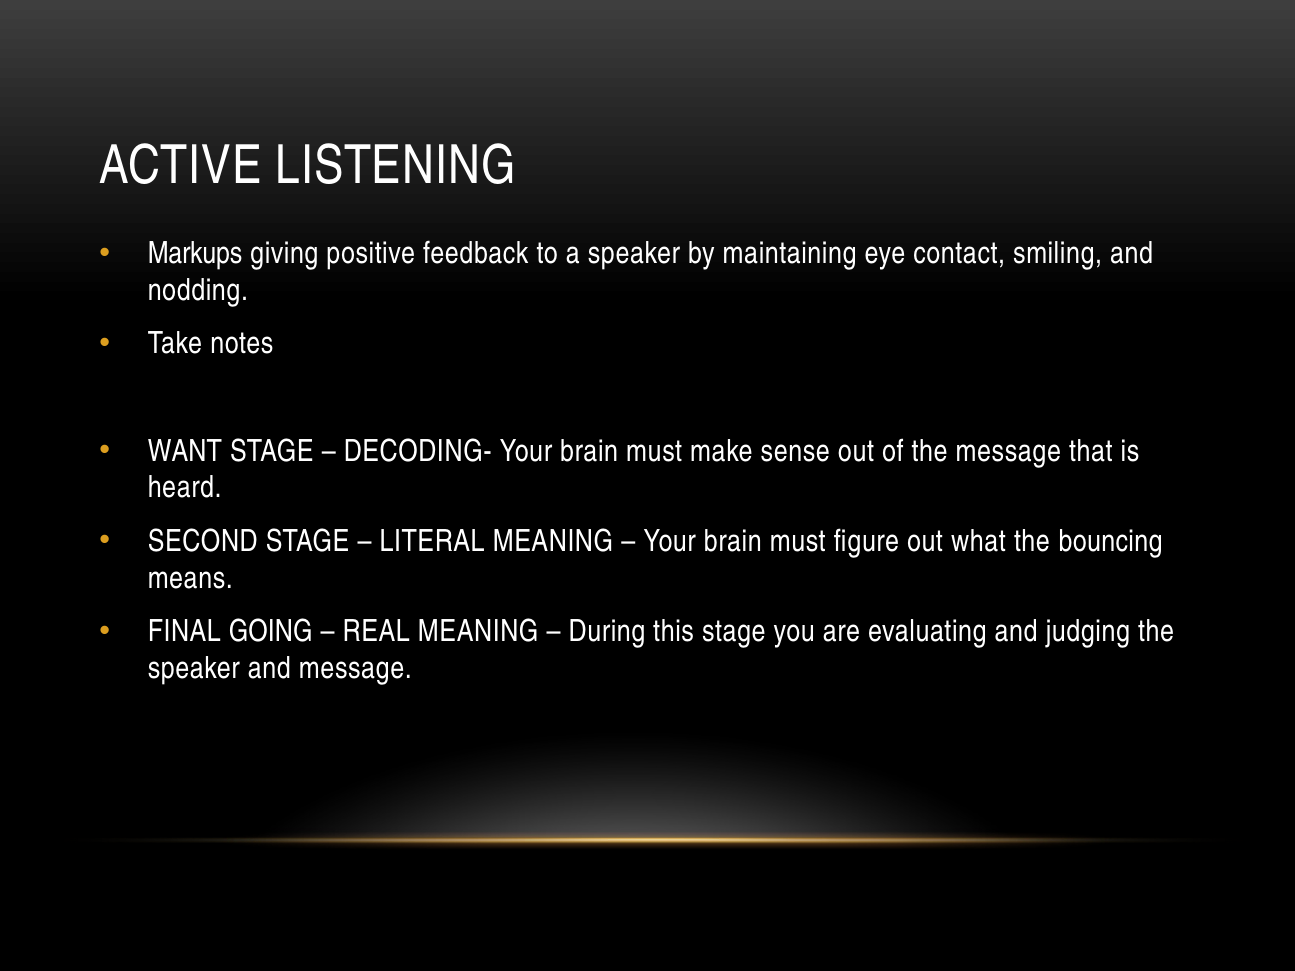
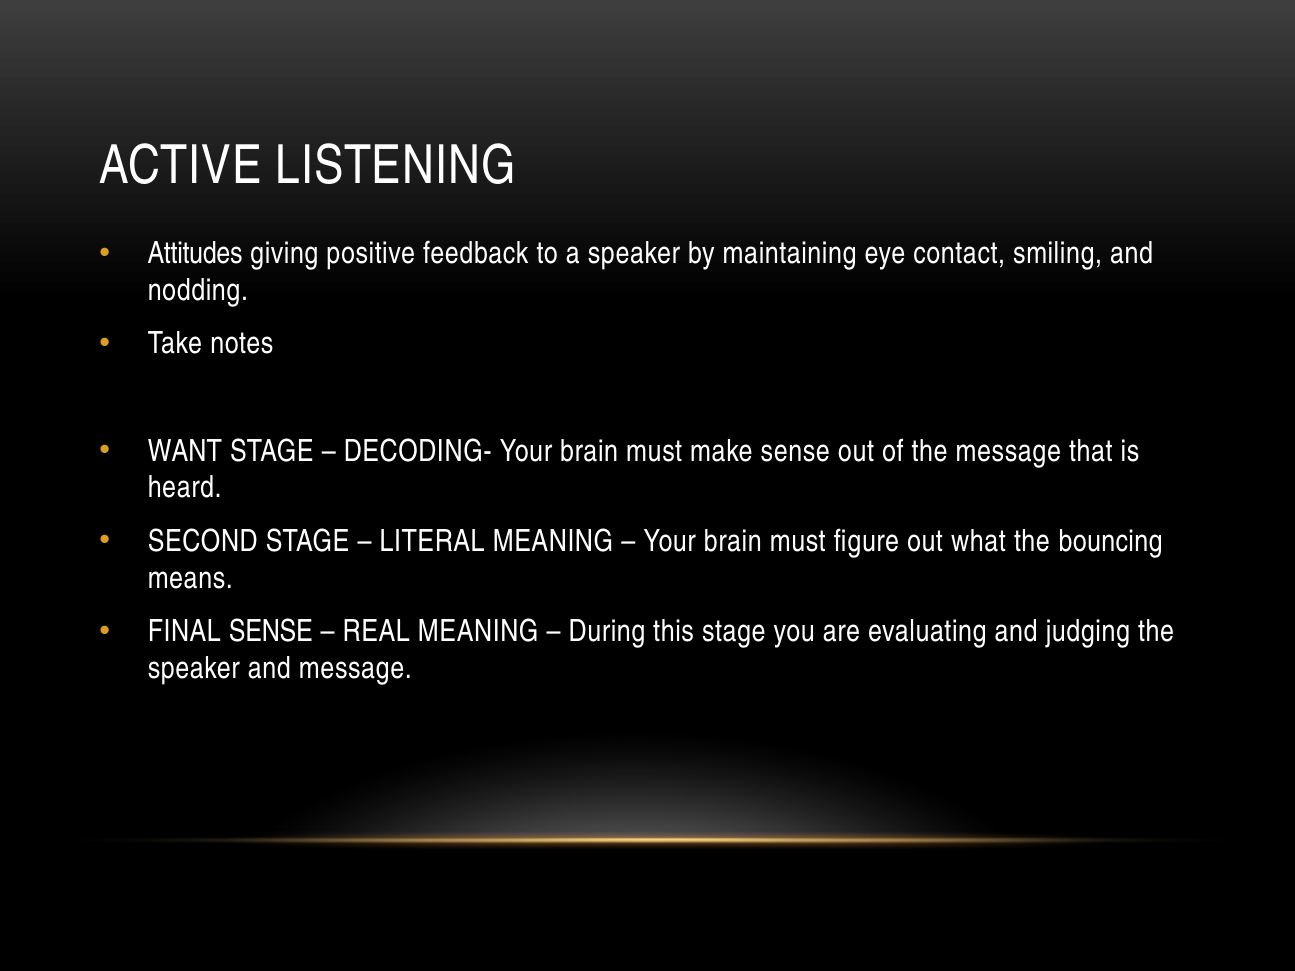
Markups: Markups -> Attitudes
FINAL GOING: GOING -> SENSE
